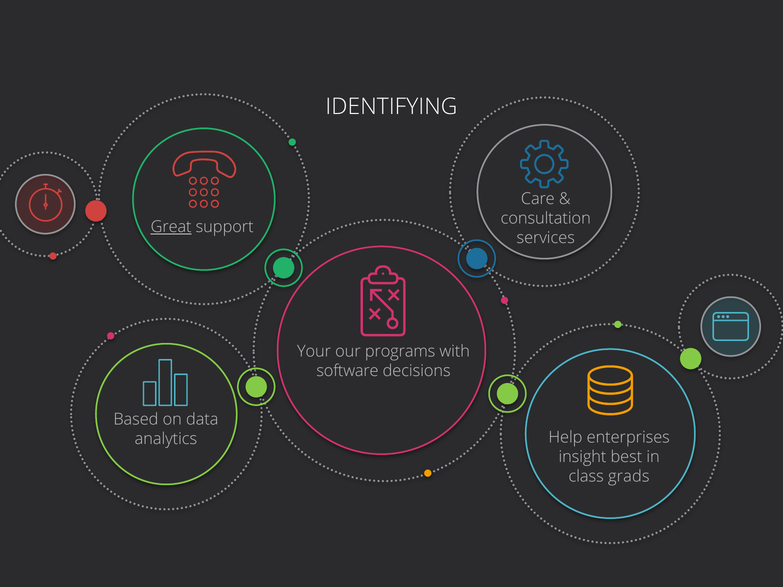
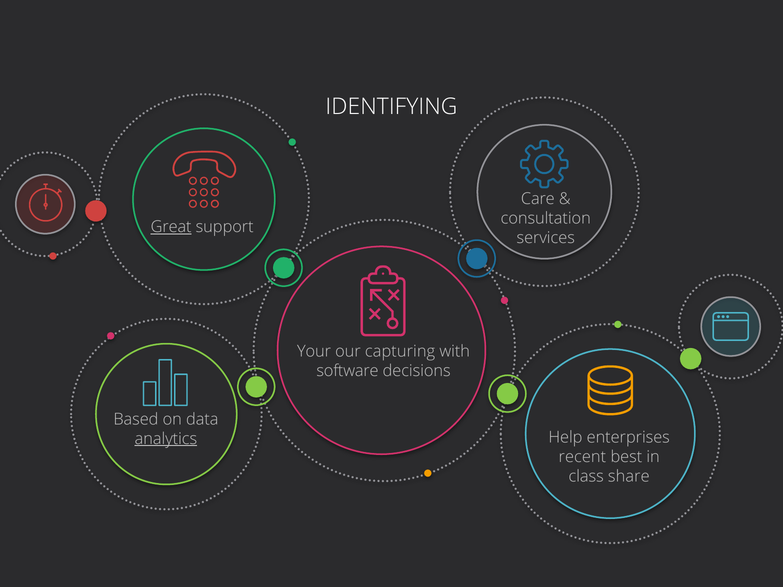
programs: programs -> capturing
analytics underline: none -> present
insight: insight -> recent
grads: grads -> share
